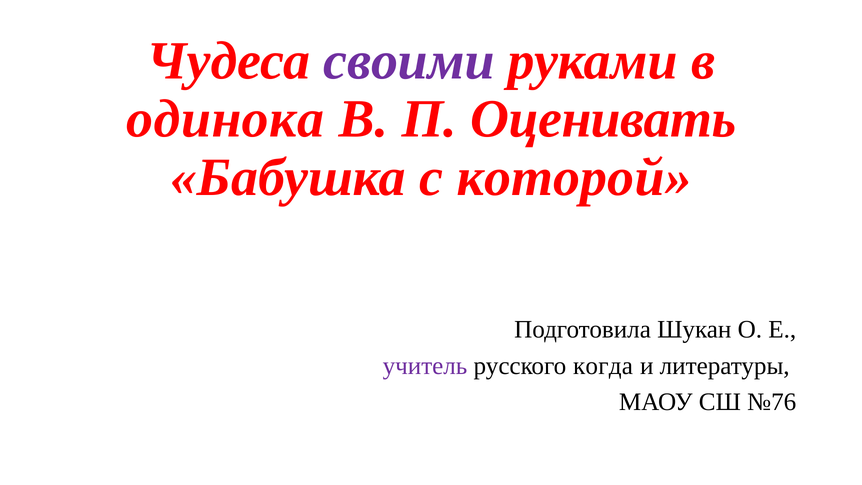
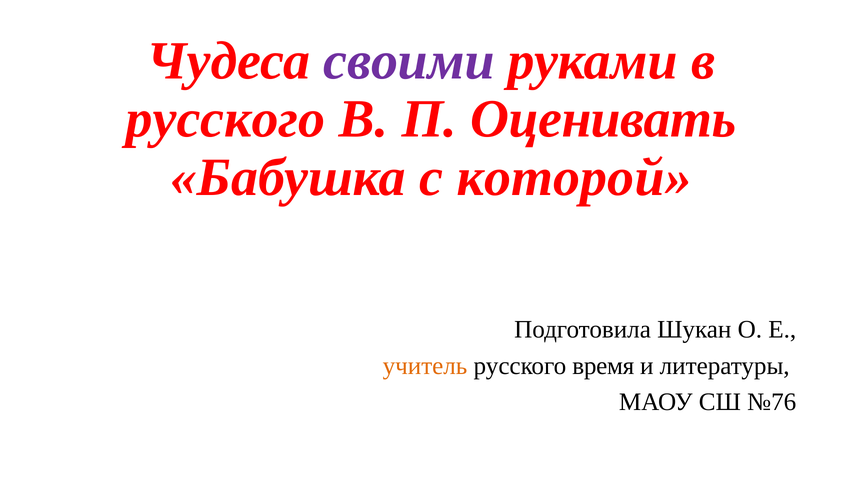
одинока at (225, 119): одинока -> русского
учитель colour: purple -> orange
когда: когда -> время
